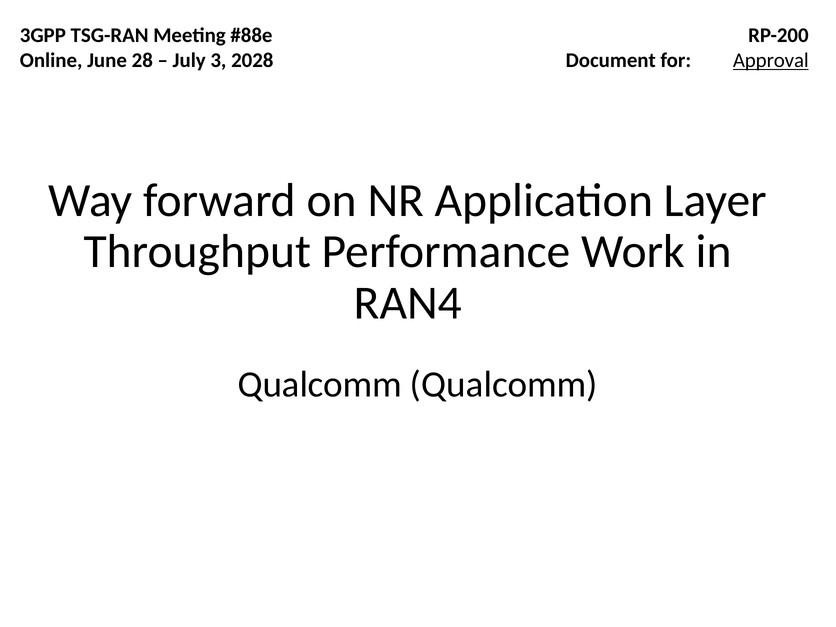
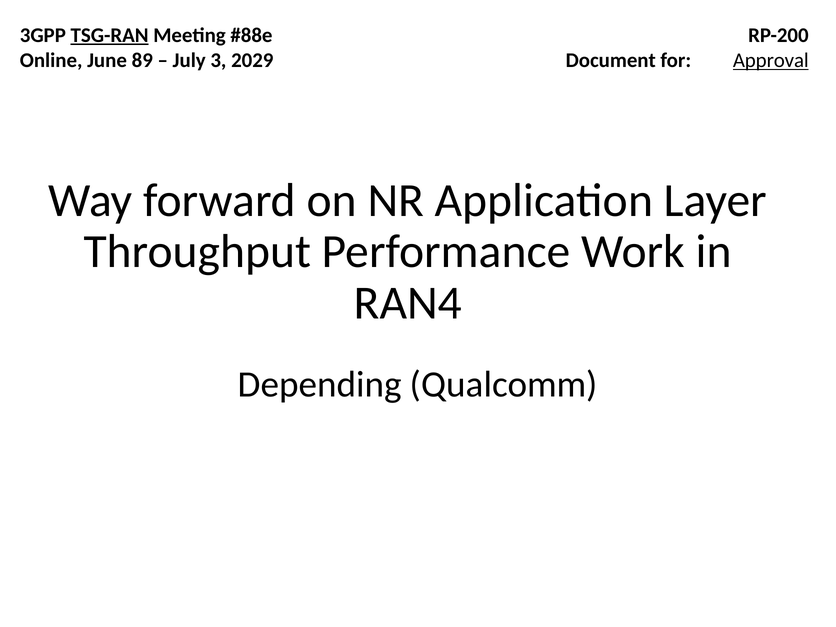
TSG-RAN underline: none -> present
28: 28 -> 89
2028: 2028 -> 2029
Qualcomm at (320, 384): Qualcomm -> Depending
